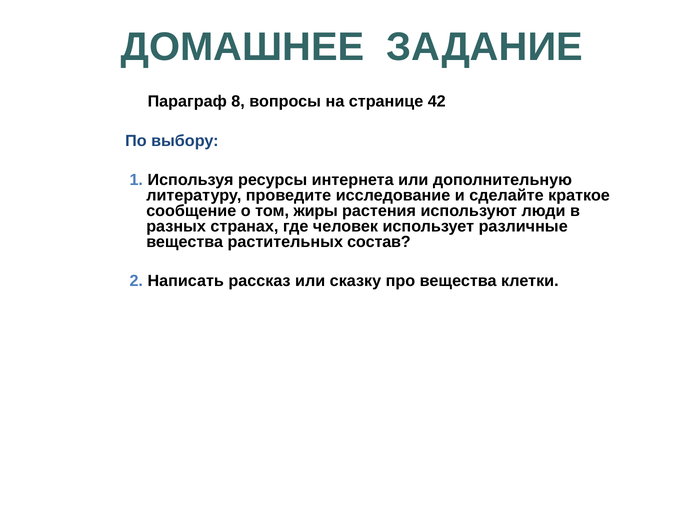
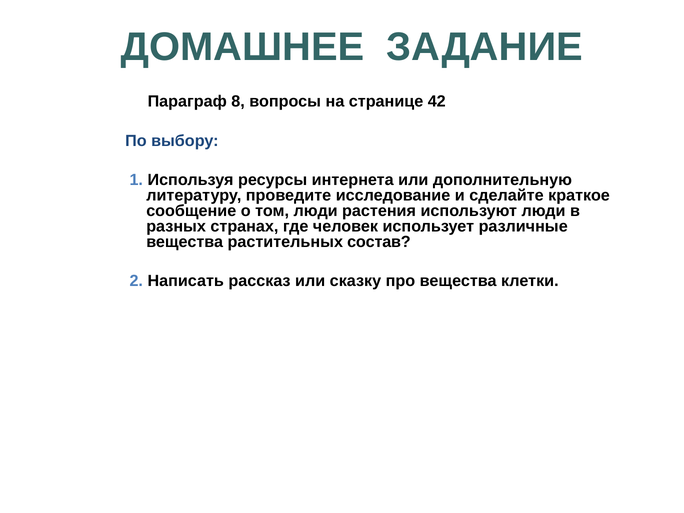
том жиры: жиры -> люди
